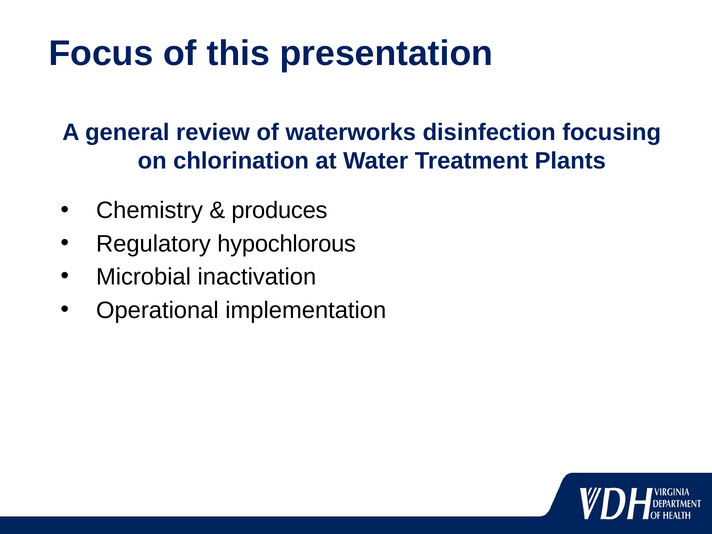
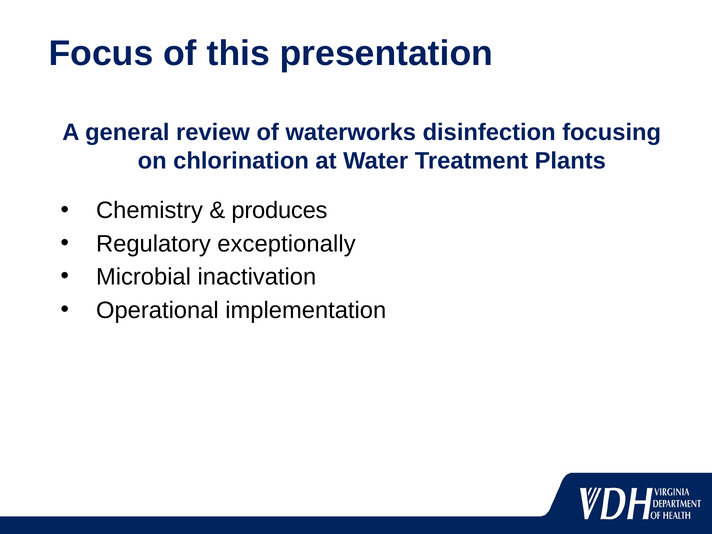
hypochlorous: hypochlorous -> exceptionally
